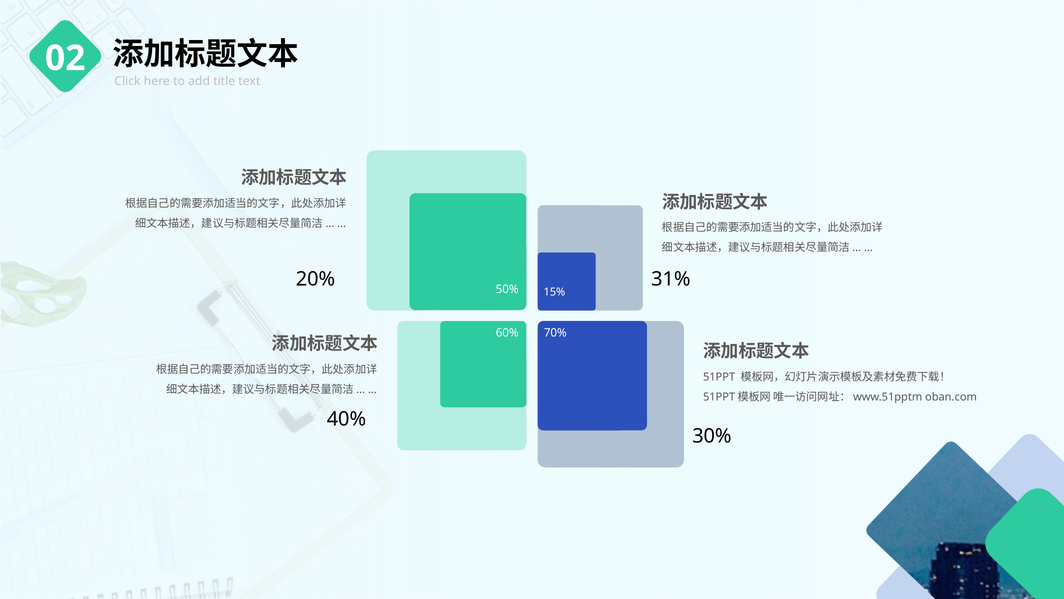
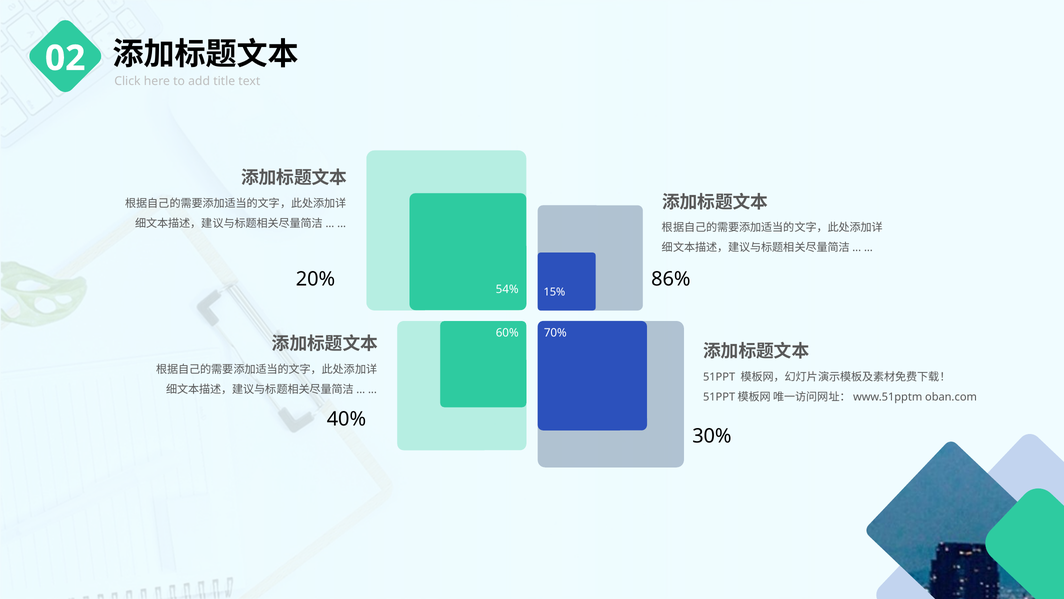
31%: 31% -> 86%
50%: 50% -> 54%
